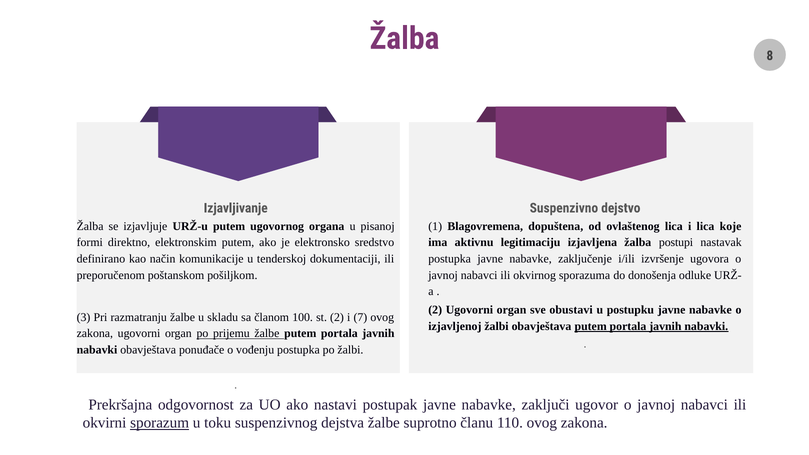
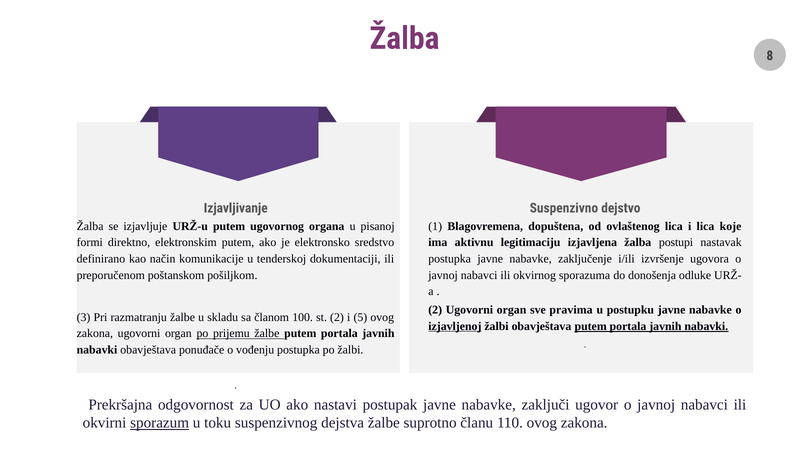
obustavi: obustavi -> pravima
7: 7 -> 5
izjavljenoj underline: none -> present
